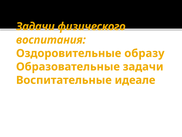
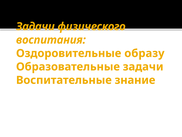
идеале: идеале -> знание
